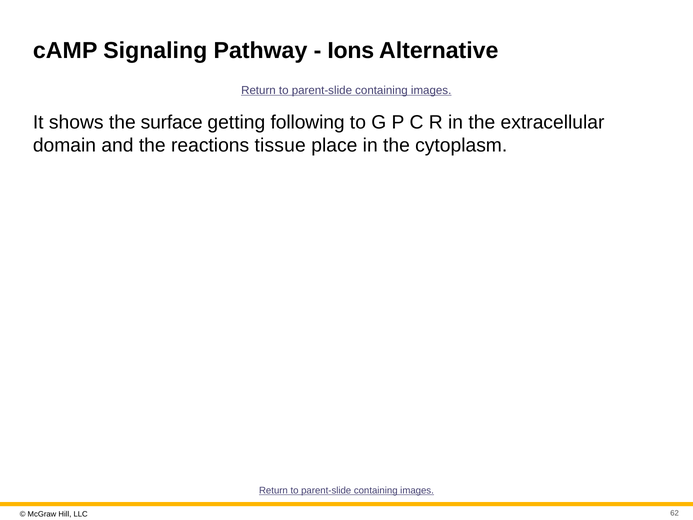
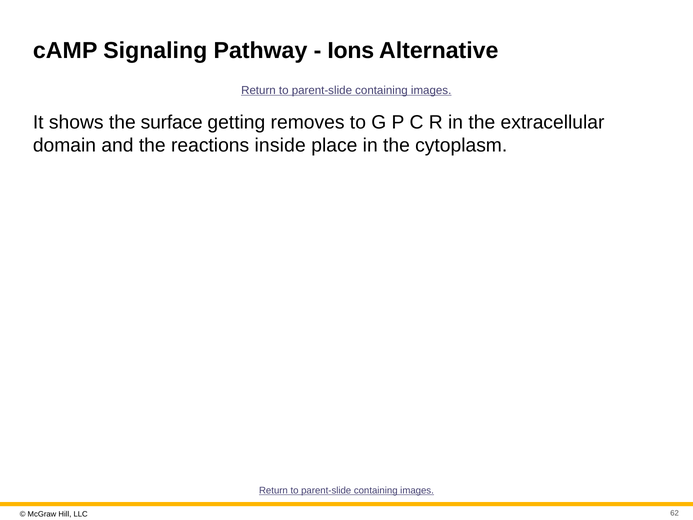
following: following -> removes
tissue: tissue -> inside
